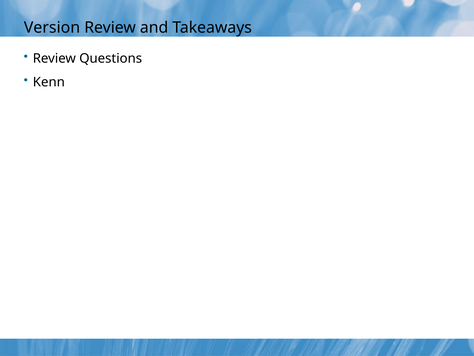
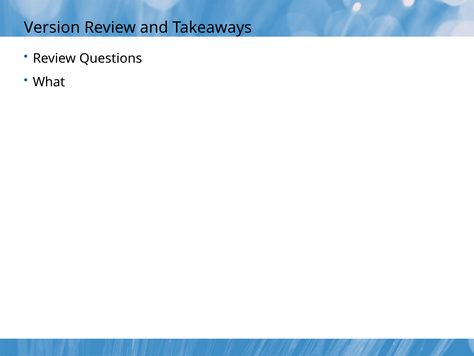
Kenn: Kenn -> What
